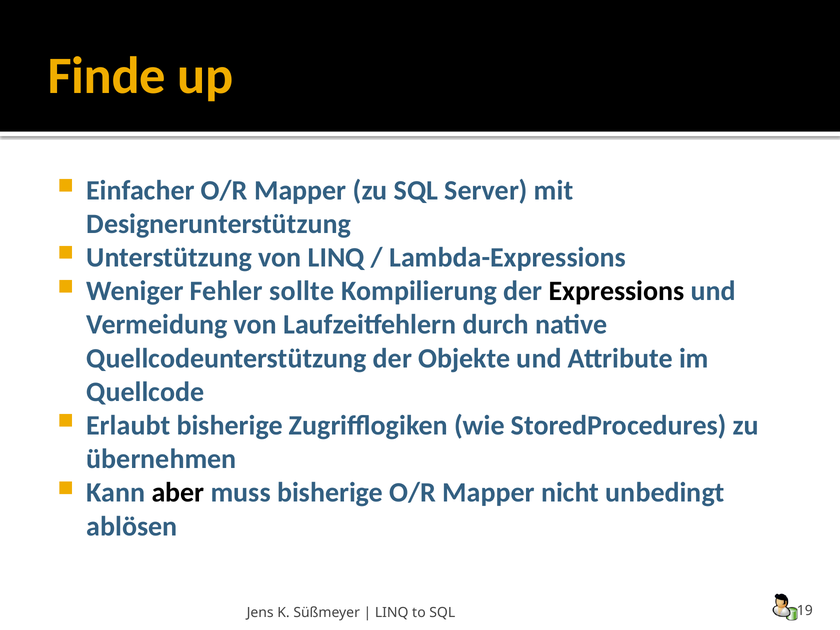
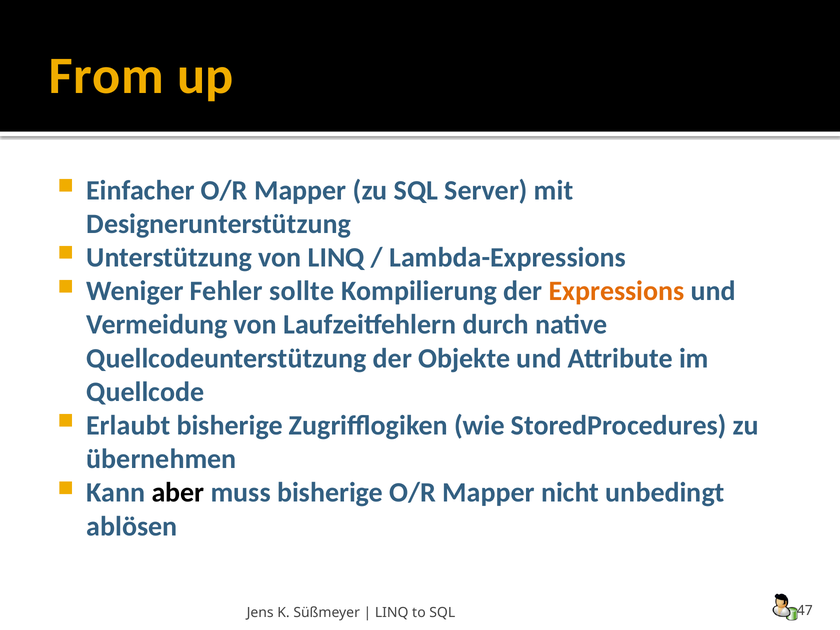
Finde: Finde -> From
Expressions colour: black -> orange
19: 19 -> 47
